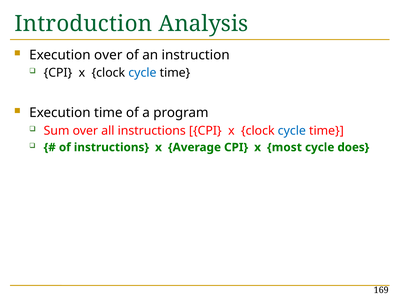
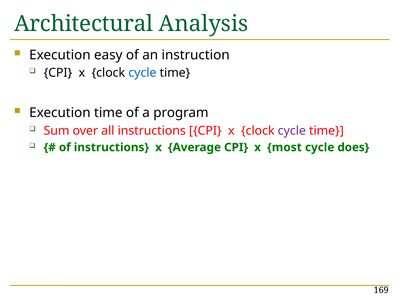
Introduction: Introduction -> Architectural
Execution over: over -> easy
cycle at (292, 131) colour: blue -> purple
